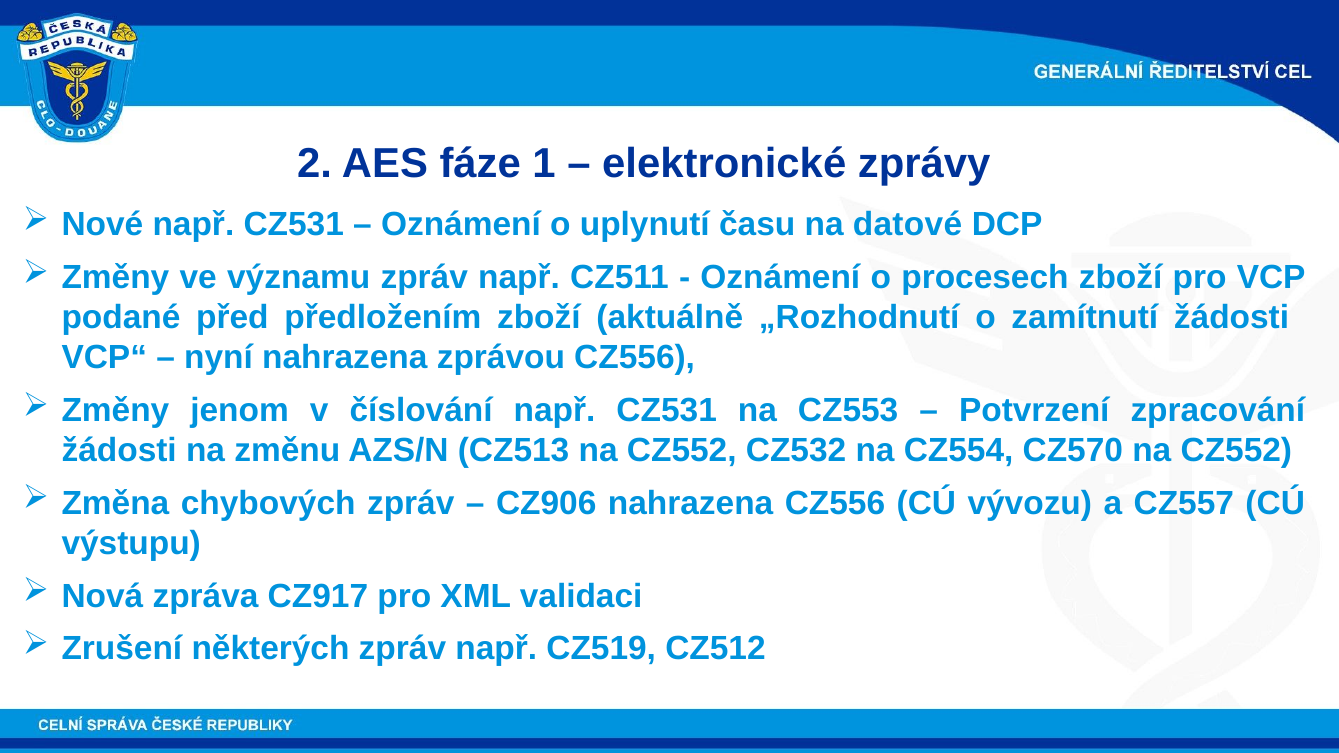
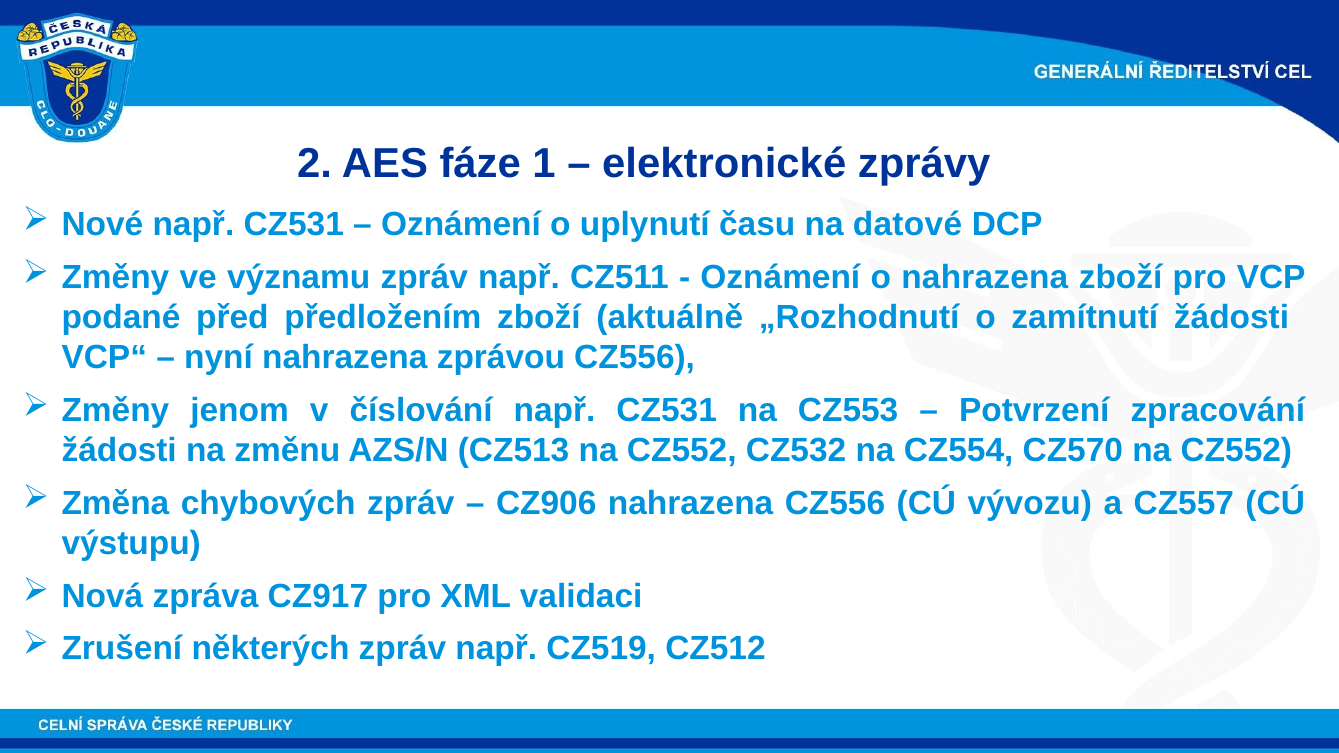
o procesech: procesech -> nahrazena
